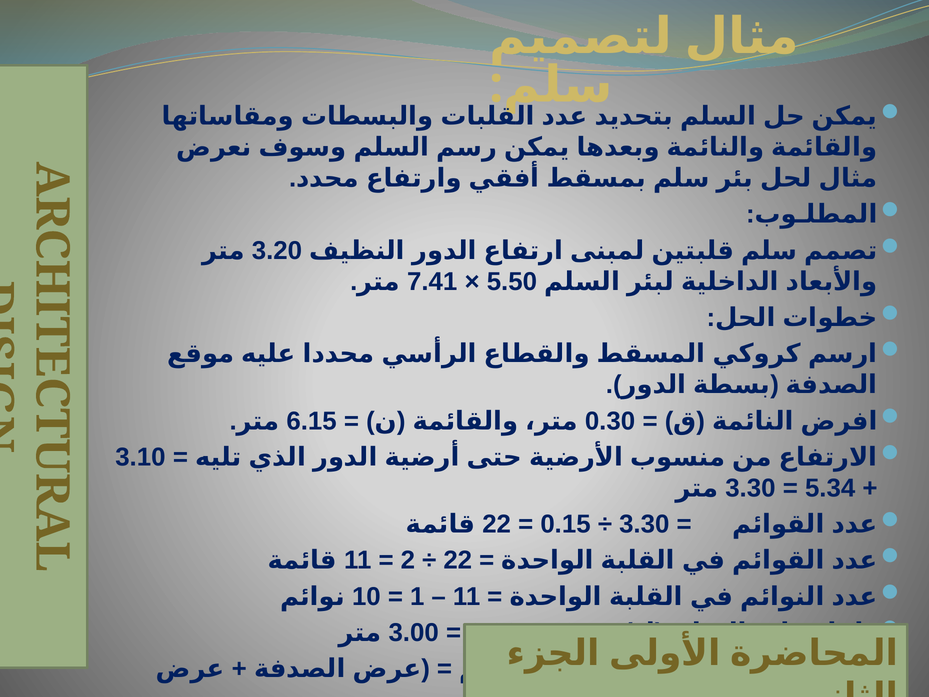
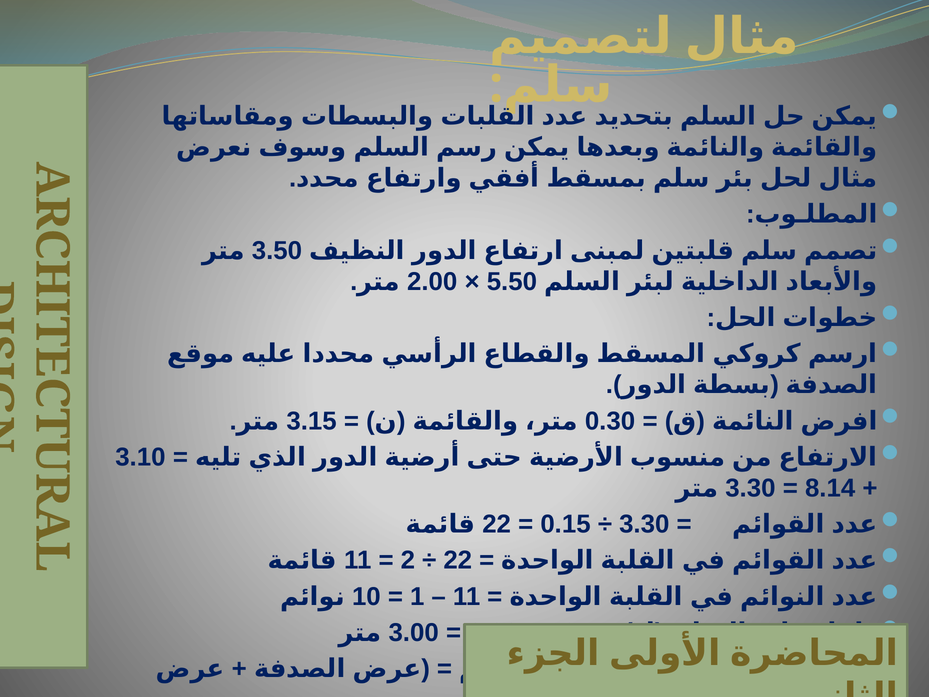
3.20: 3.20 -> 3.50
7.41: 7.41 -> 2.00
6.15: 6.15 -> 3.15
5.34: 5.34 -> 8.14
